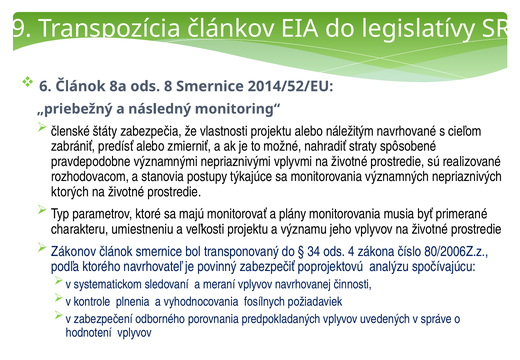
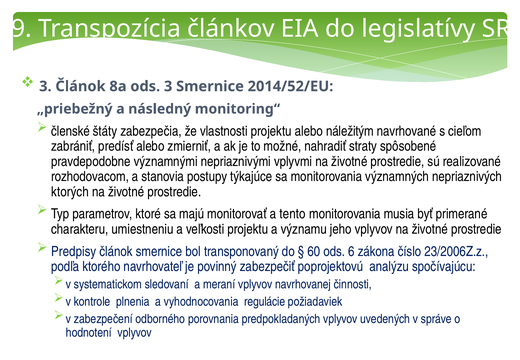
6 at (45, 86): 6 -> 3
ods 8: 8 -> 3
plány: plány -> tento
Zákonov: Zákonov -> Predpisy
34: 34 -> 60
4: 4 -> 6
80/2006Z.z: 80/2006Z.z -> 23/2006Z.z
fosílnych: fosílnych -> regulácie
